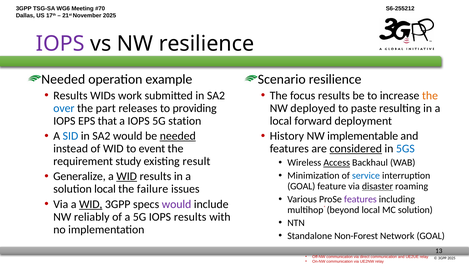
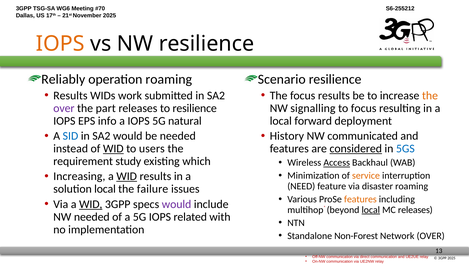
IOPS at (60, 44) colour: purple -> orange
Needed at (63, 79): Needed -> Reliably
operation example: example -> roaming
over at (64, 108) colour: blue -> purple
to providing: providing -> resilience
deployed: deployed -> signalling
to paste: paste -> focus
that: that -> info
station: station -> natural
needed at (178, 136) underline: present -> none
implementable: implementable -> communicated
WID at (113, 149) underline: none -> present
event: event -> users
result: result -> which
Generalize: Generalize -> Increasing
service colour: blue -> orange
GOAL at (301, 186): GOAL -> NEED
disaster underline: present -> none
features at (360, 199) colour: purple -> orange
local at (371, 210) underline: none -> present
MC solution: solution -> releases
NW reliably: reliably -> needed
IOPS results: results -> related
Network GOAL: GOAL -> OVER
